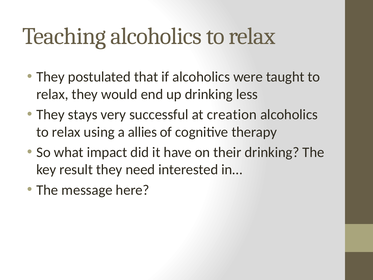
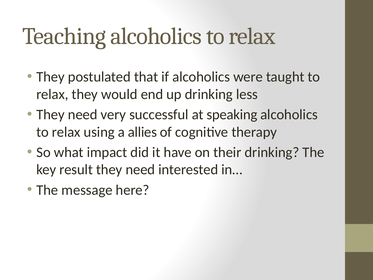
stays at (83, 114): stays -> need
creation: creation -> speaking
